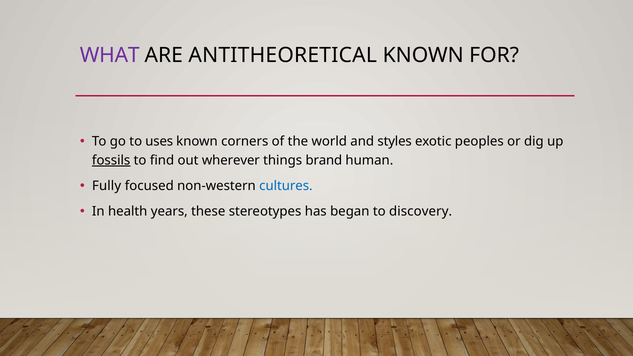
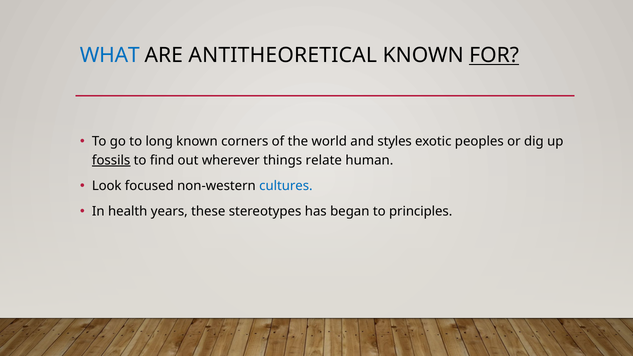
WHAT colour: purple -> blue
FOR underline: none -> present
uses: uses -> long
brand: brand -> relate
Fully: Fully -> Look
discovery: discovery -> principles
